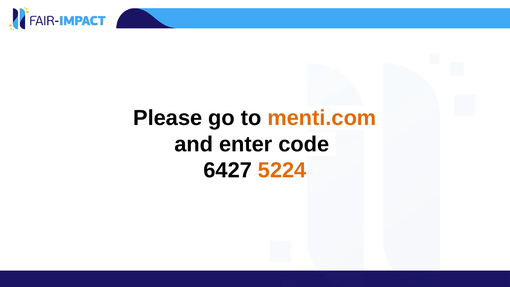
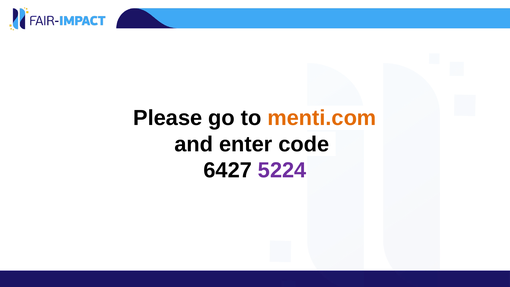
5224 colour: orange -> purple
